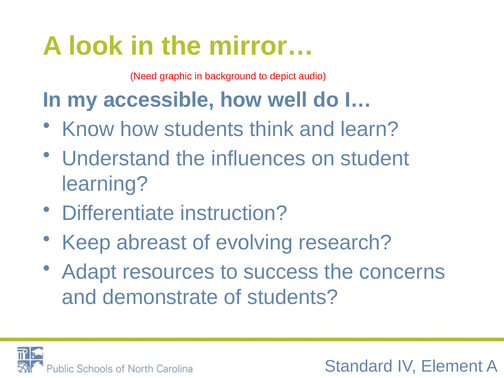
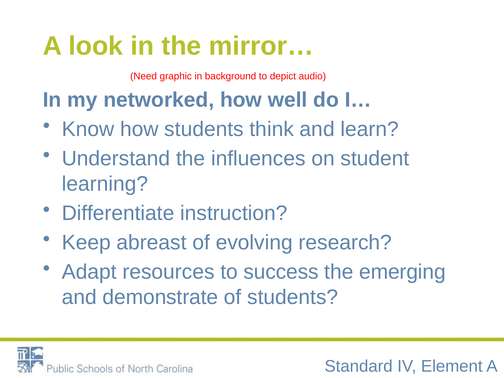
accessible: accessible -> networked
concerns: concerns -> emerging
